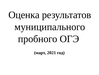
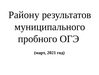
Оценка: Оценка -> Району
